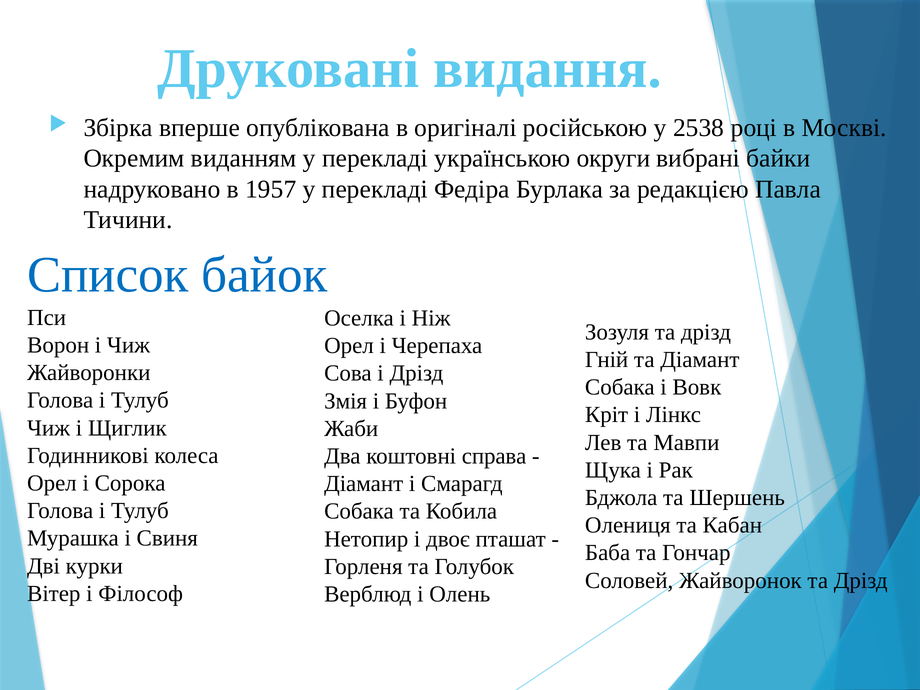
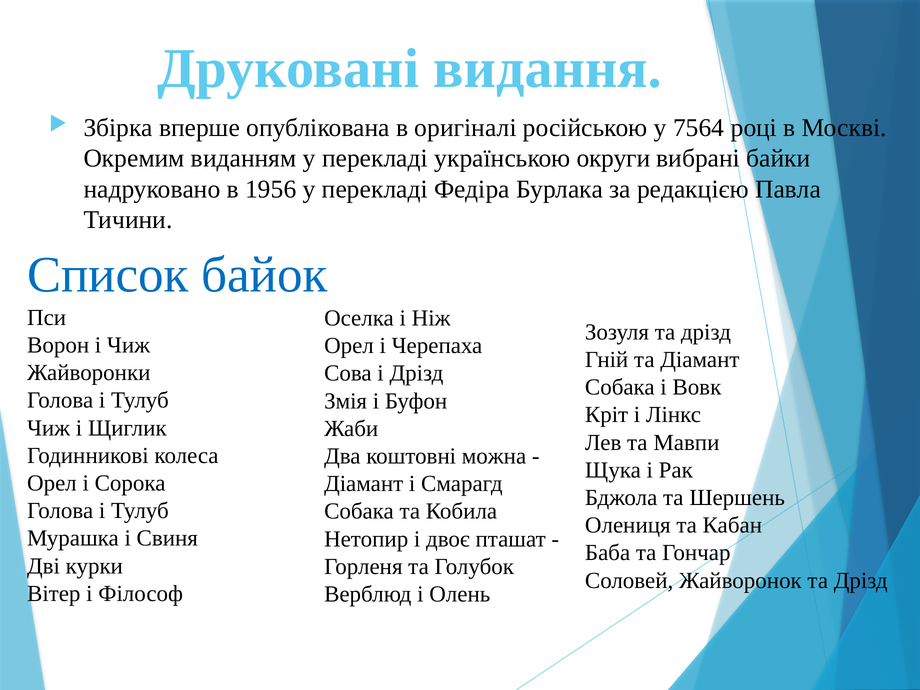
2538: 2538 -> 7564
1957: 1957 -> 1956
справа: справа -> можна
